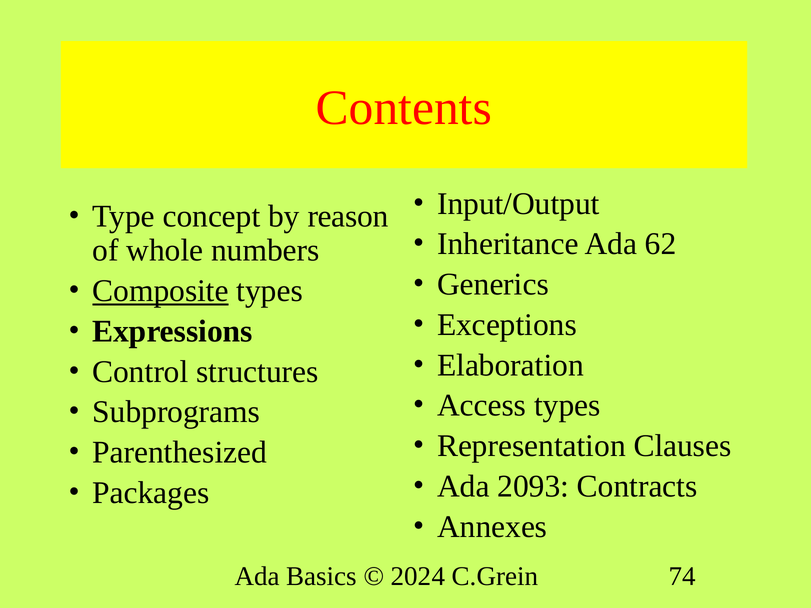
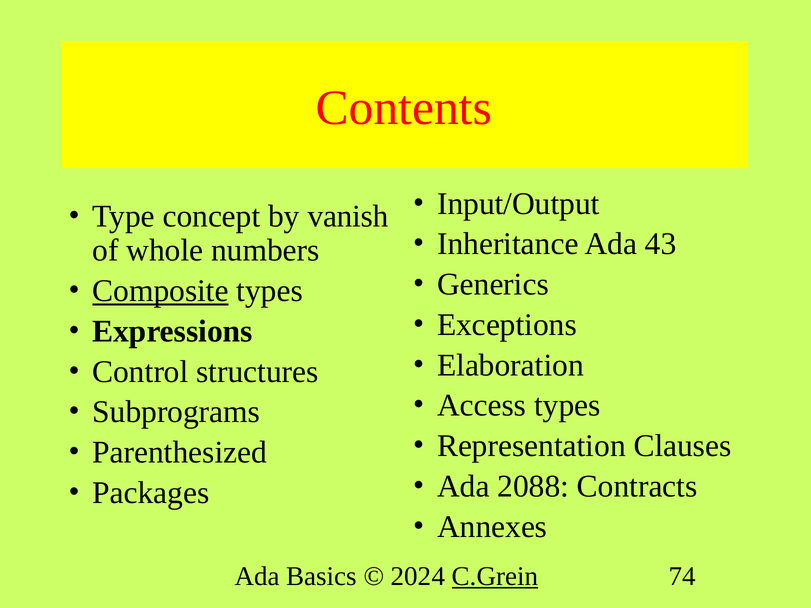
reason: reason -> vanish
62: 62 -> 43
2093: 2093 -> 2088
C.Grein underline: none -> present
